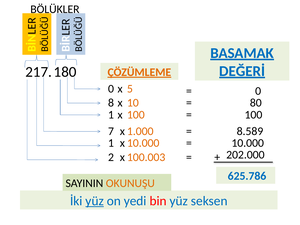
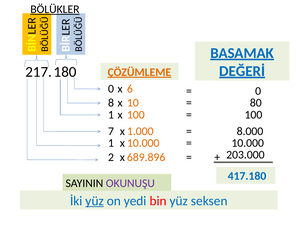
BÖLÜKLER underline: none -> present
5: 5 -> 6
8.589: 8.589 -> 8.000
202.000: 202.000 -> 203.000
100.003: 100.003 -> 689.896
625.786: 625.786 -> 417.180
OKUNUŞU colour: orange -> purple
